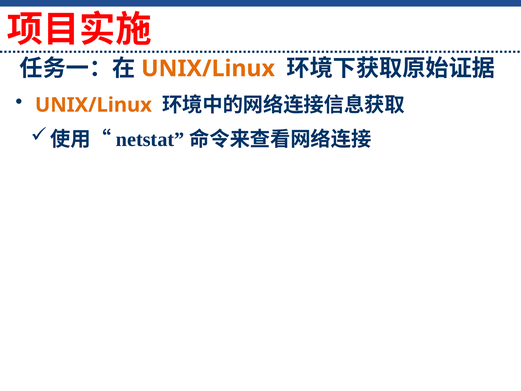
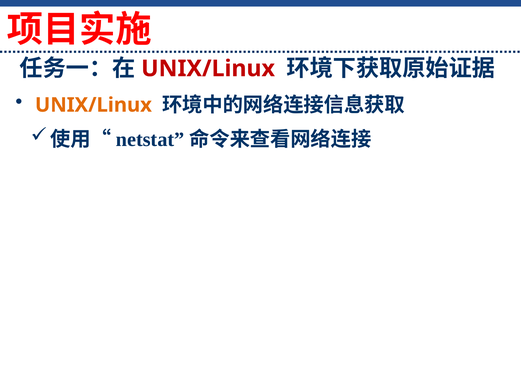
UNIX/Linux at (208, 68) colour: orange -> red
